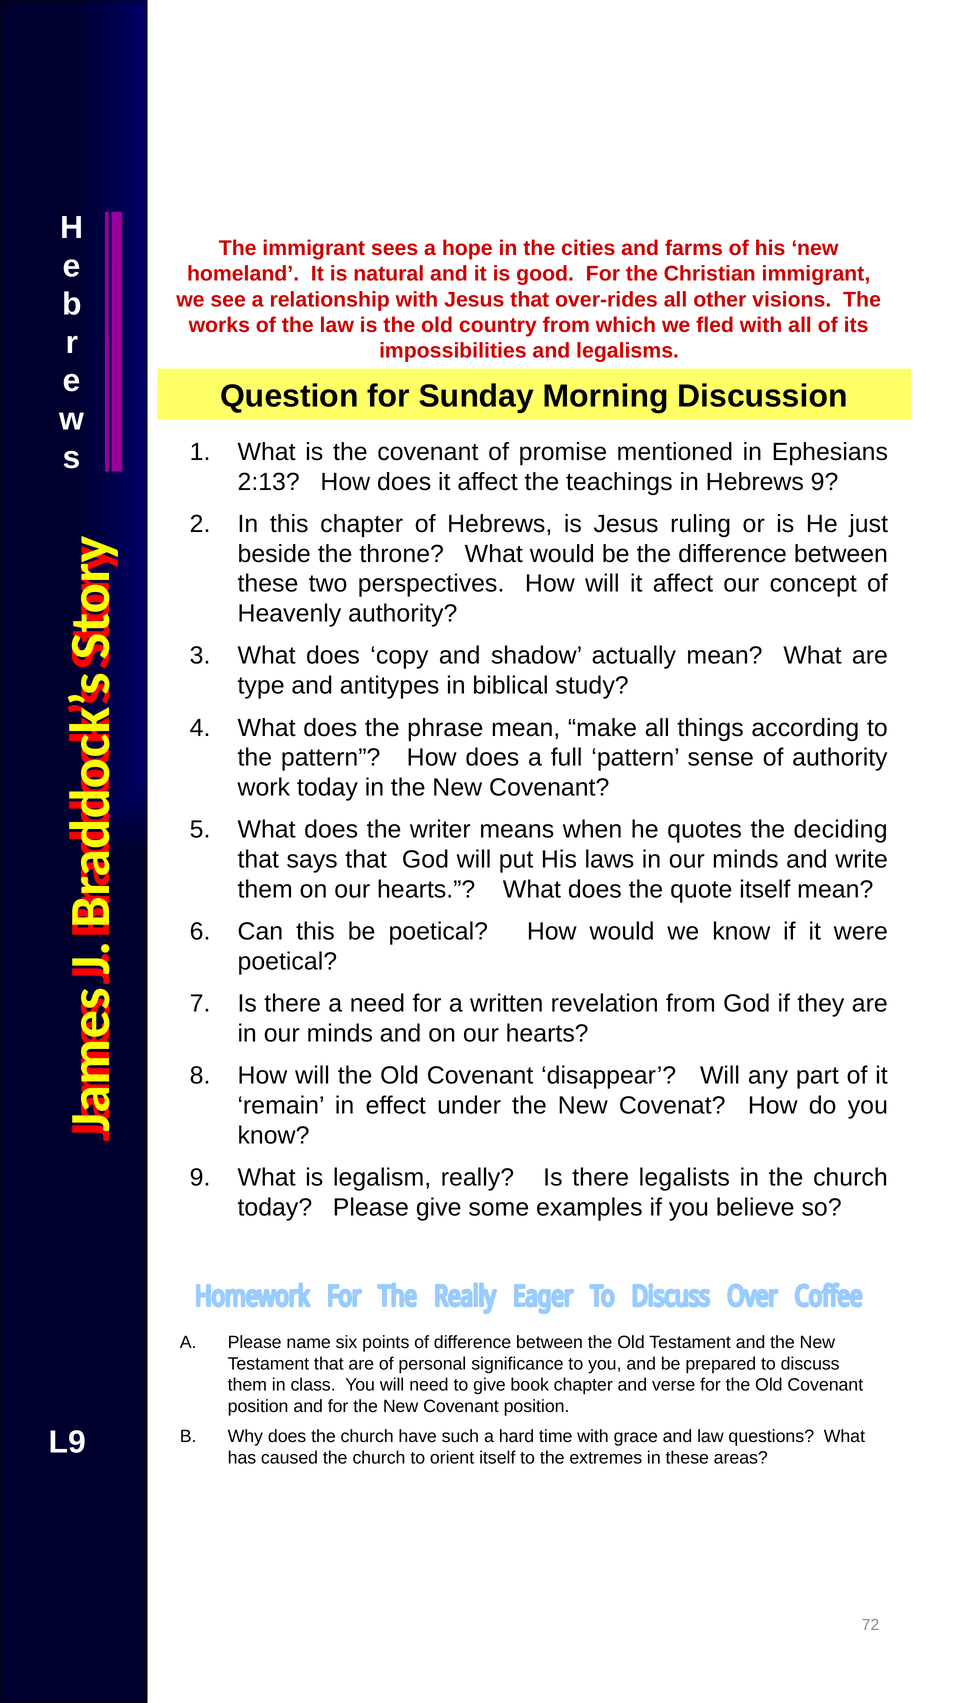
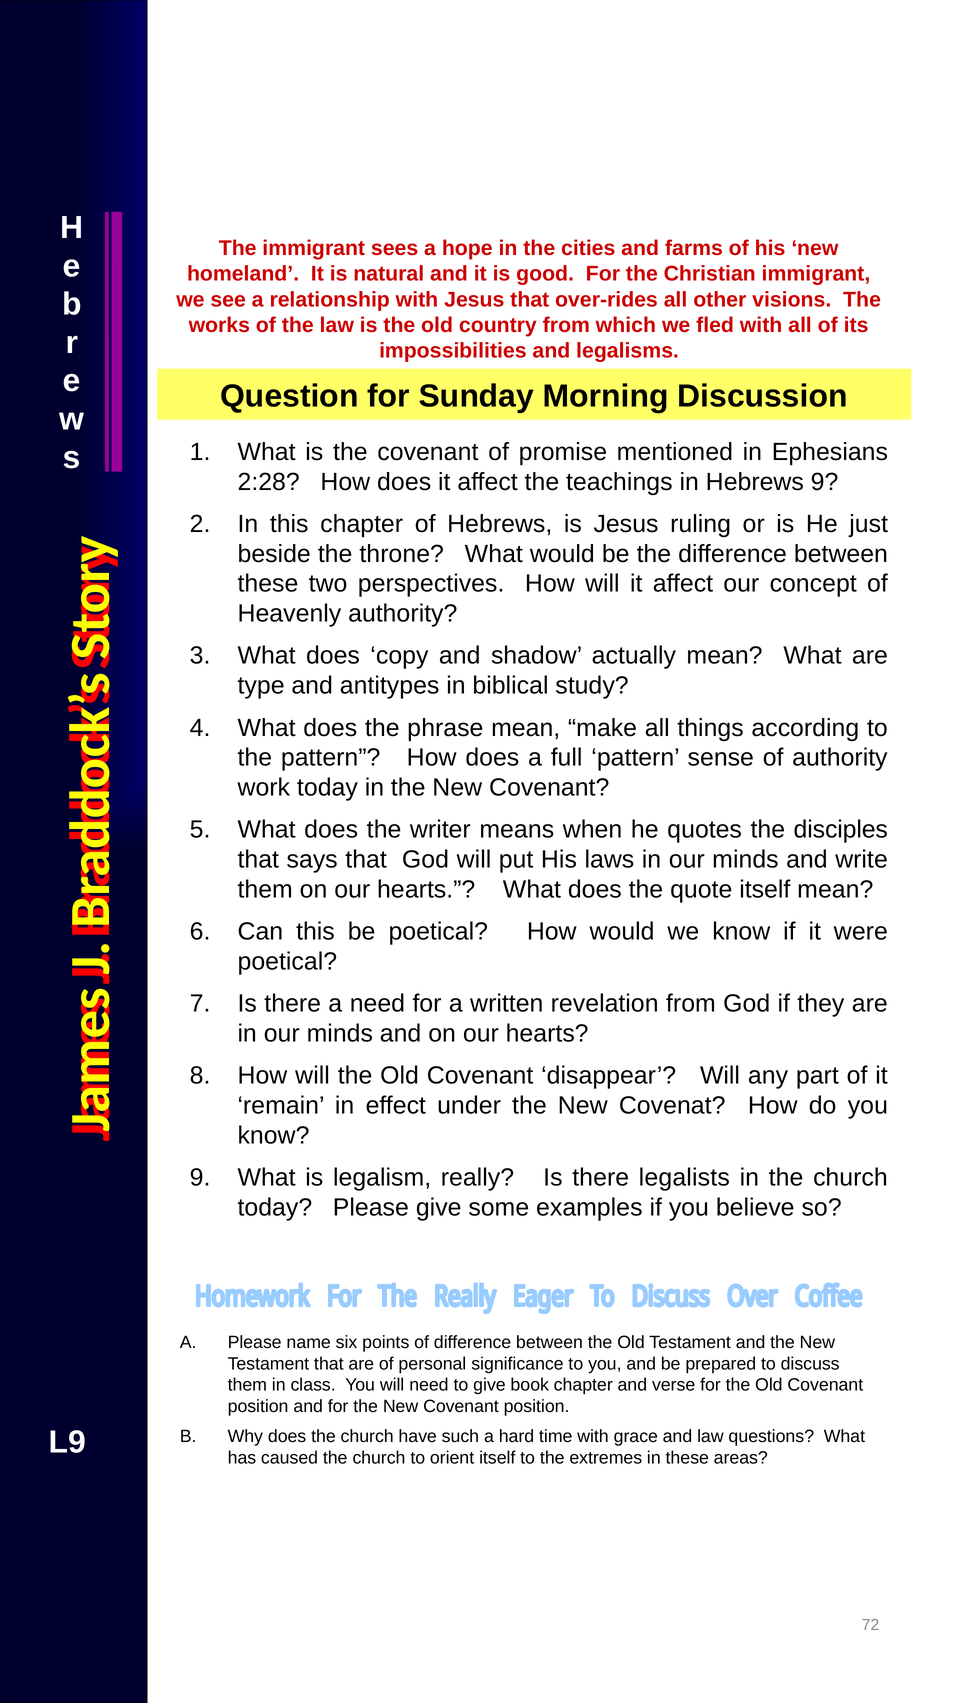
2:13: 2:13 -> 2:28
deciding: deciding -> disciples
